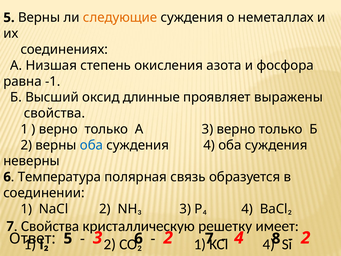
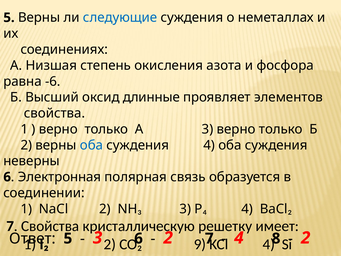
следующие colour: orange -> blue
-1: -1 -> -6
выражены: выражены -> элементов
Температура: Температура -> Электронная
1 at (200, 244): 1 -> 9
